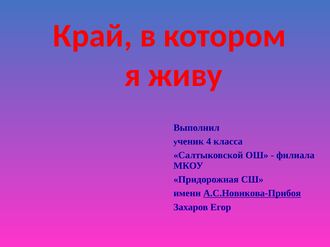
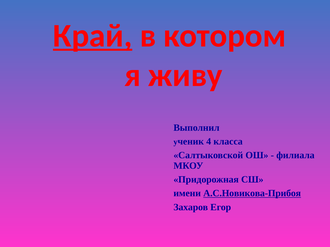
Край underline: none -> present
